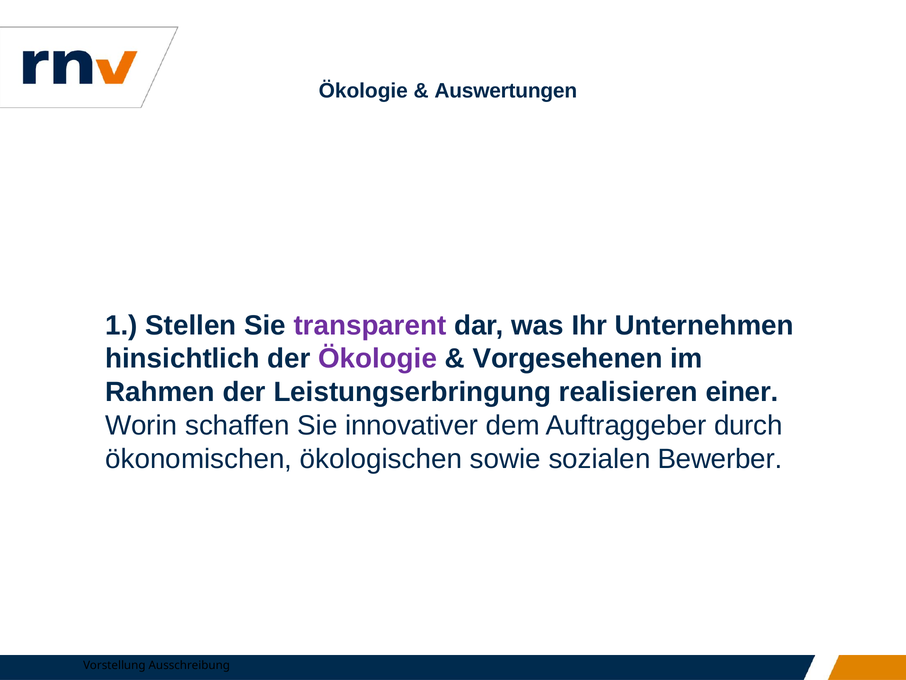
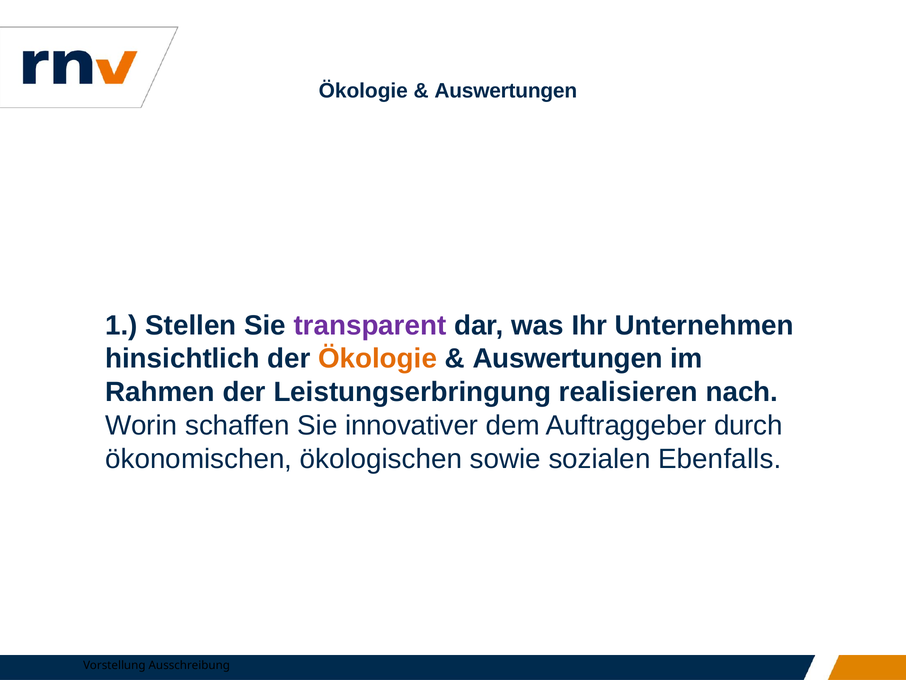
Ökologie at (378, 359) colour: purple -> orange
Vorgesehenen at (568, 359): Vorgesehenen -> Auswertungen
einer: einer -> nach
Bewerber: Bewerber -> Ebenfalls
